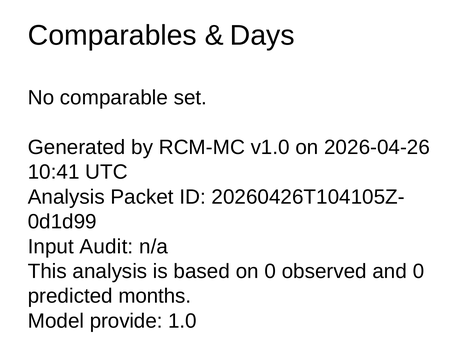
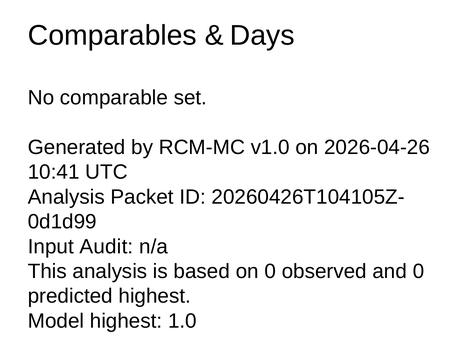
predicted months: months -> highest
Model provide: provide -> highest
